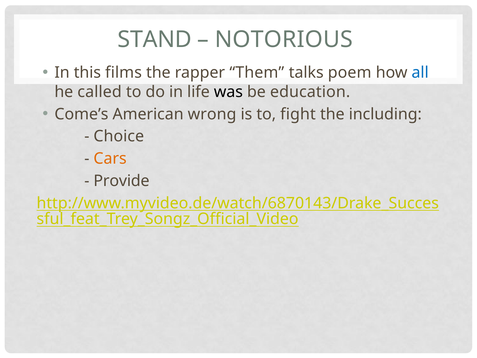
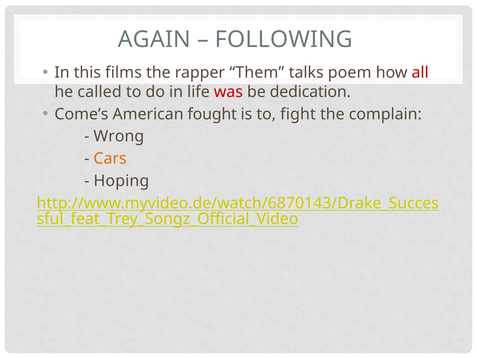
STAND: STAND -> AGAIN
NOTORIOUS: NOTORIOUS -> FOLLOWING
all colour: blue -> red
was colour: black -> red
education: education -> dedication
wrong: wrong -> fought
including: including -> complain
Choice: Choice -> Wrong
Provide: Provide -> Hoping
